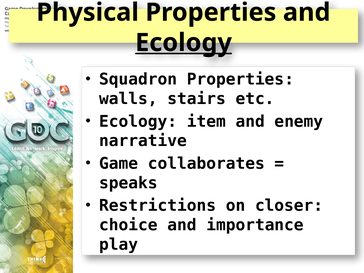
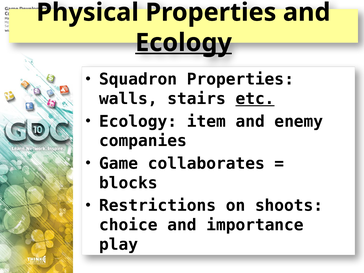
etc underline: none -> present
narrative: narrative -> companies
speaks: speaks -> blocks
closer: closer -> shoots
